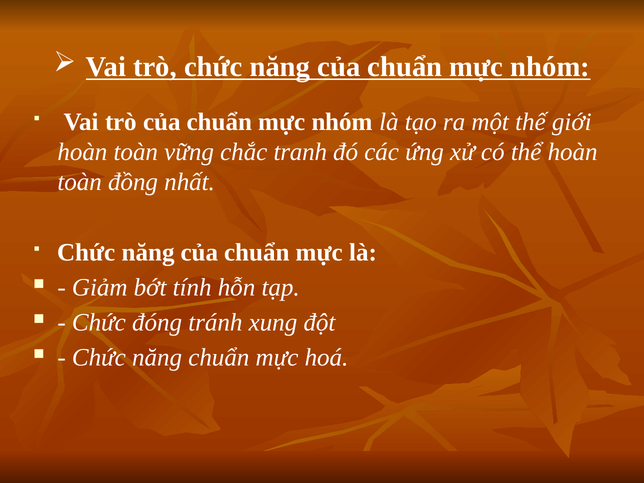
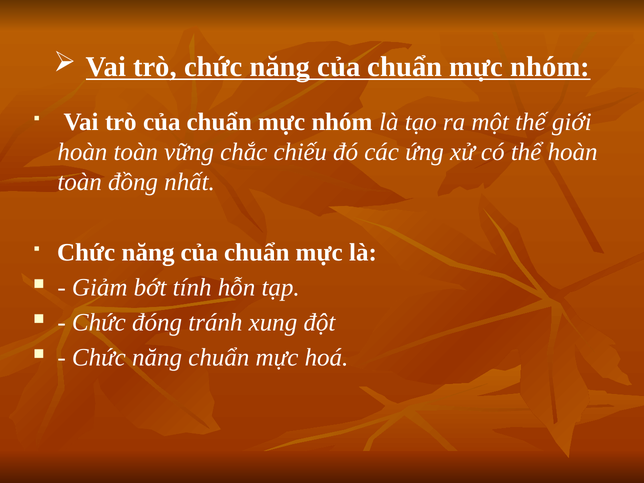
tranh: tranh -> chiếu
